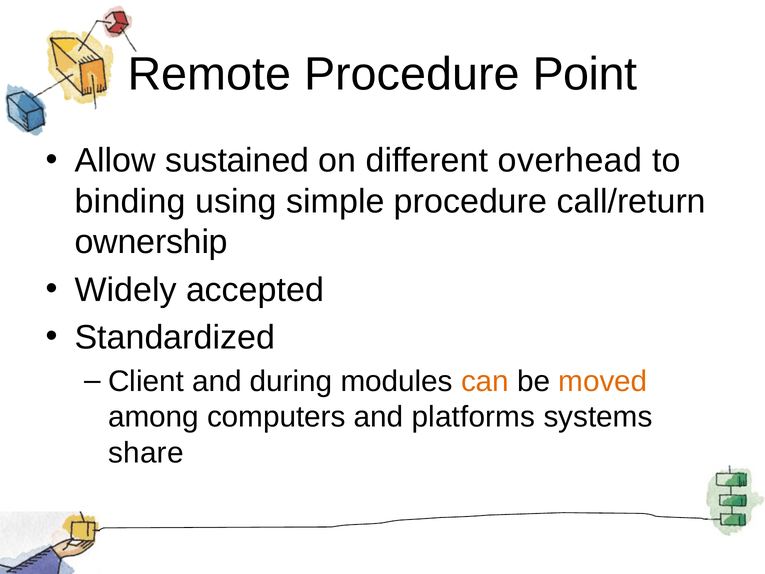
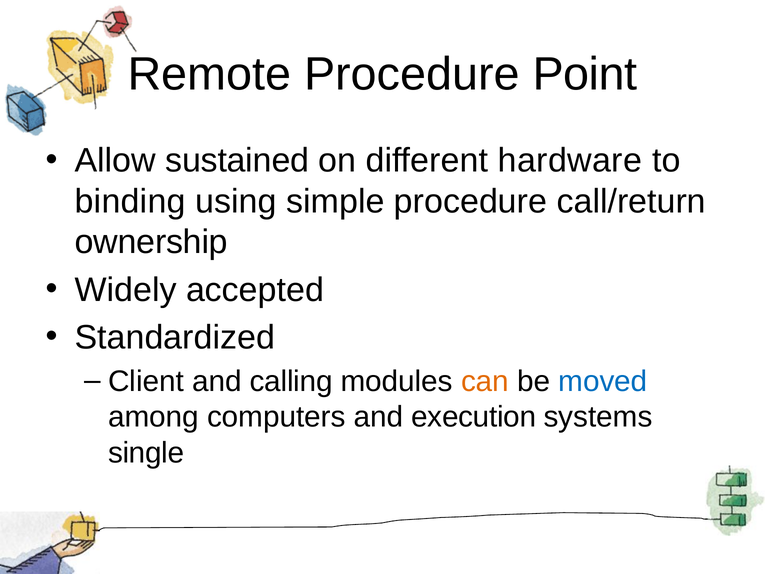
overhead: overhead -> hardware
during: during -> calling
moved colour: orange -> blue
platforms: platforms -> execution
share: share -> single
